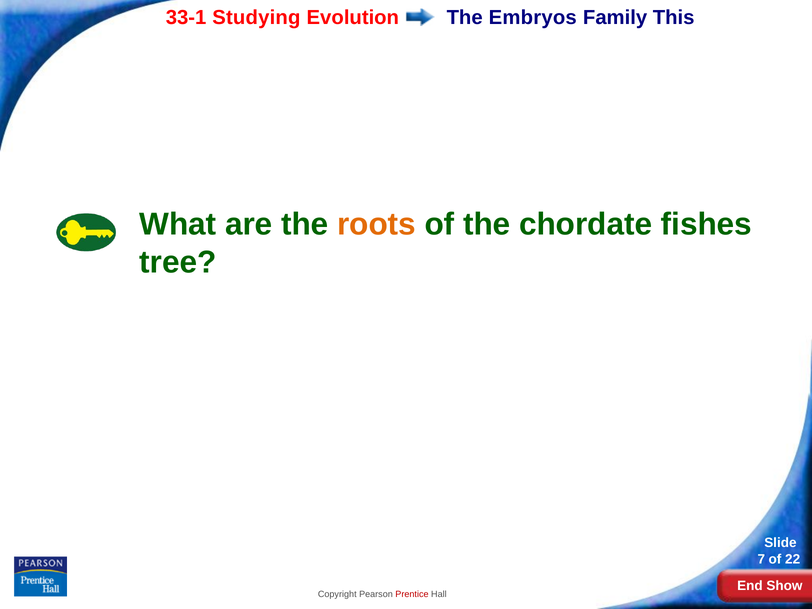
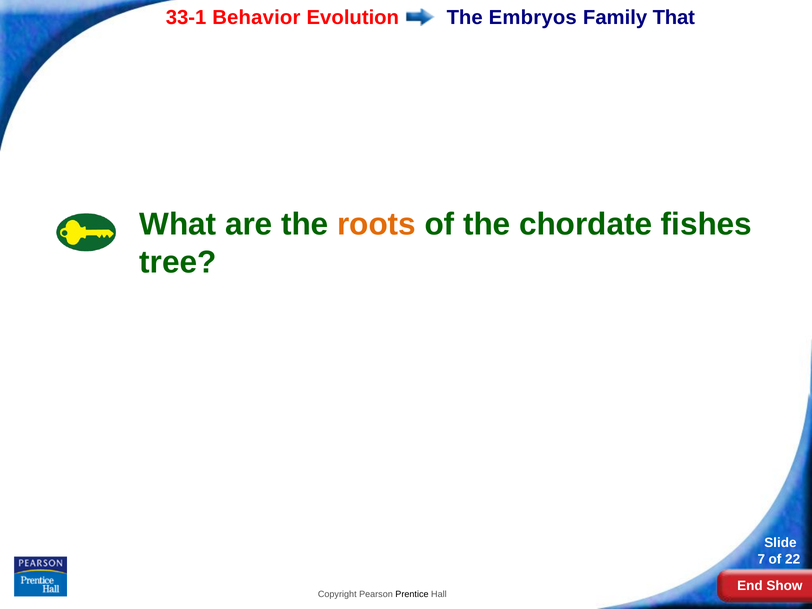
Studying: Studying -> Behavior
This: This -> That
Prentice colour: red -> black
